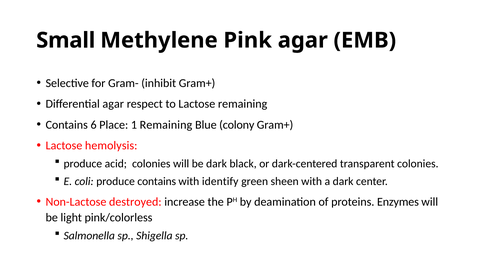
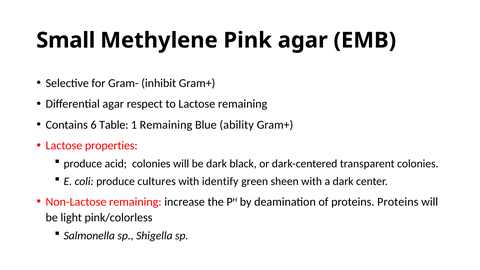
Place: Place -> Table
colony: colony -> ability
hemolysis: hemolysis -> properties
produce contains: contains -> cultures
Non-Lactose destroyed: destroyed -> remaining
proteins Enzymes: Enzymes -> Proteins
